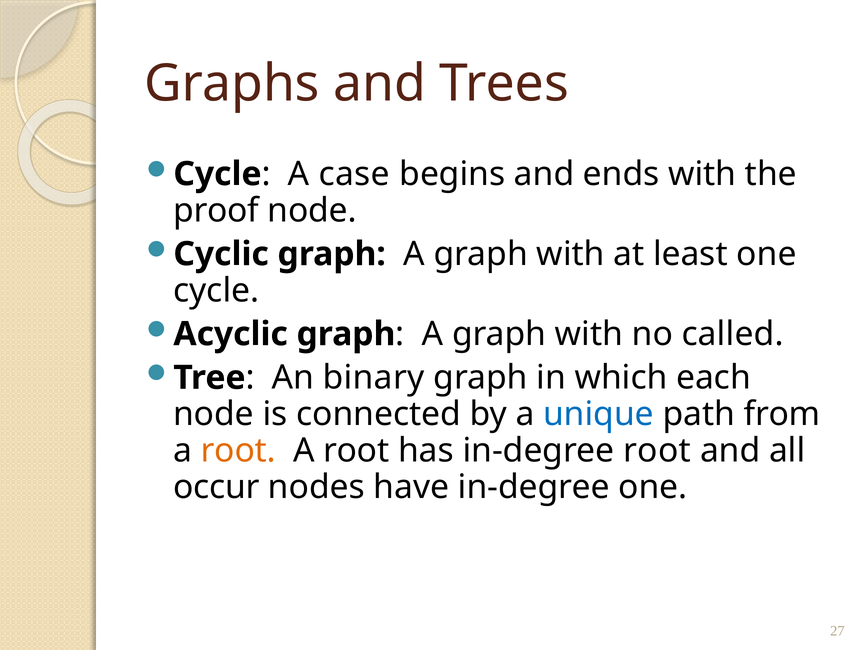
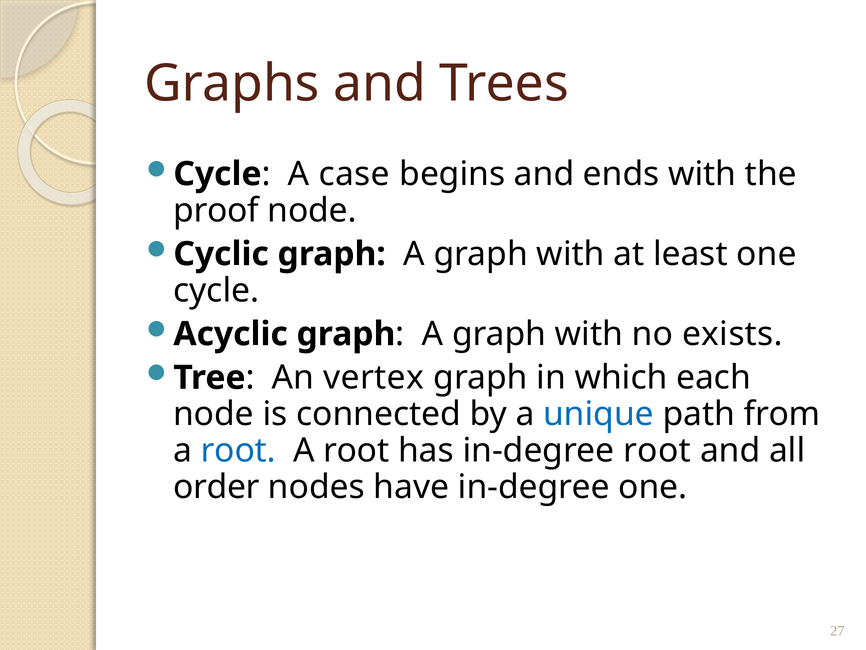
called: called -> exists
binary: binary -> vertex
root at (238, 450) colour: orange -> blue
occur: occur -> order
